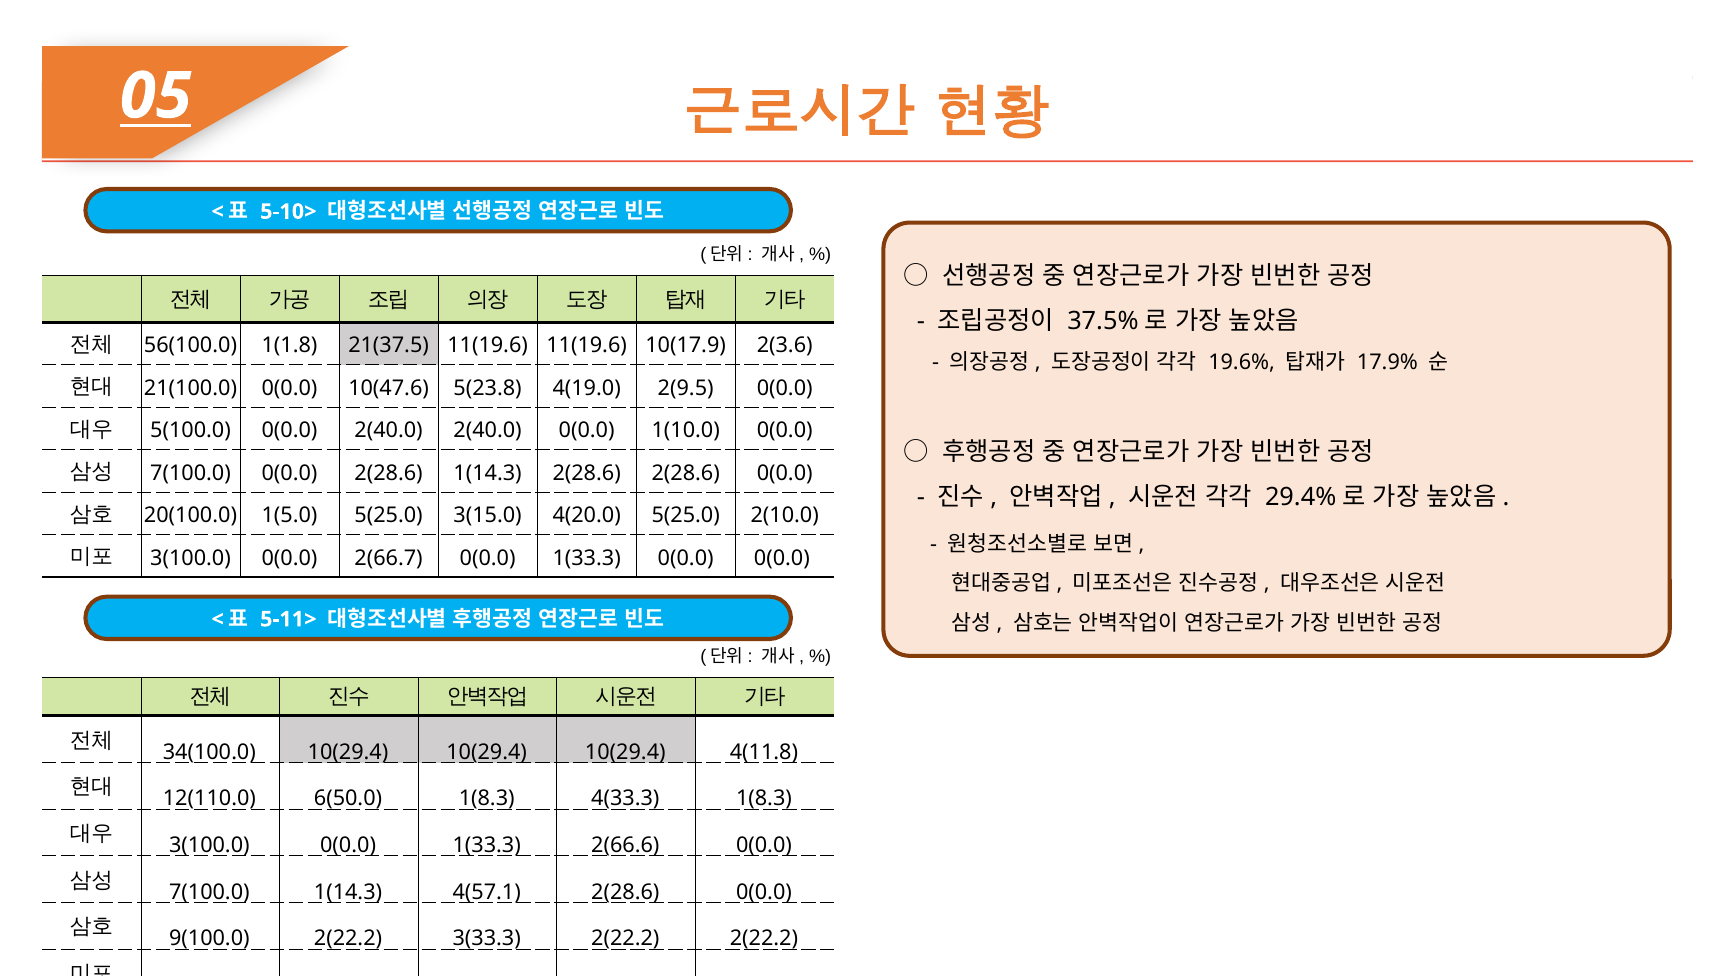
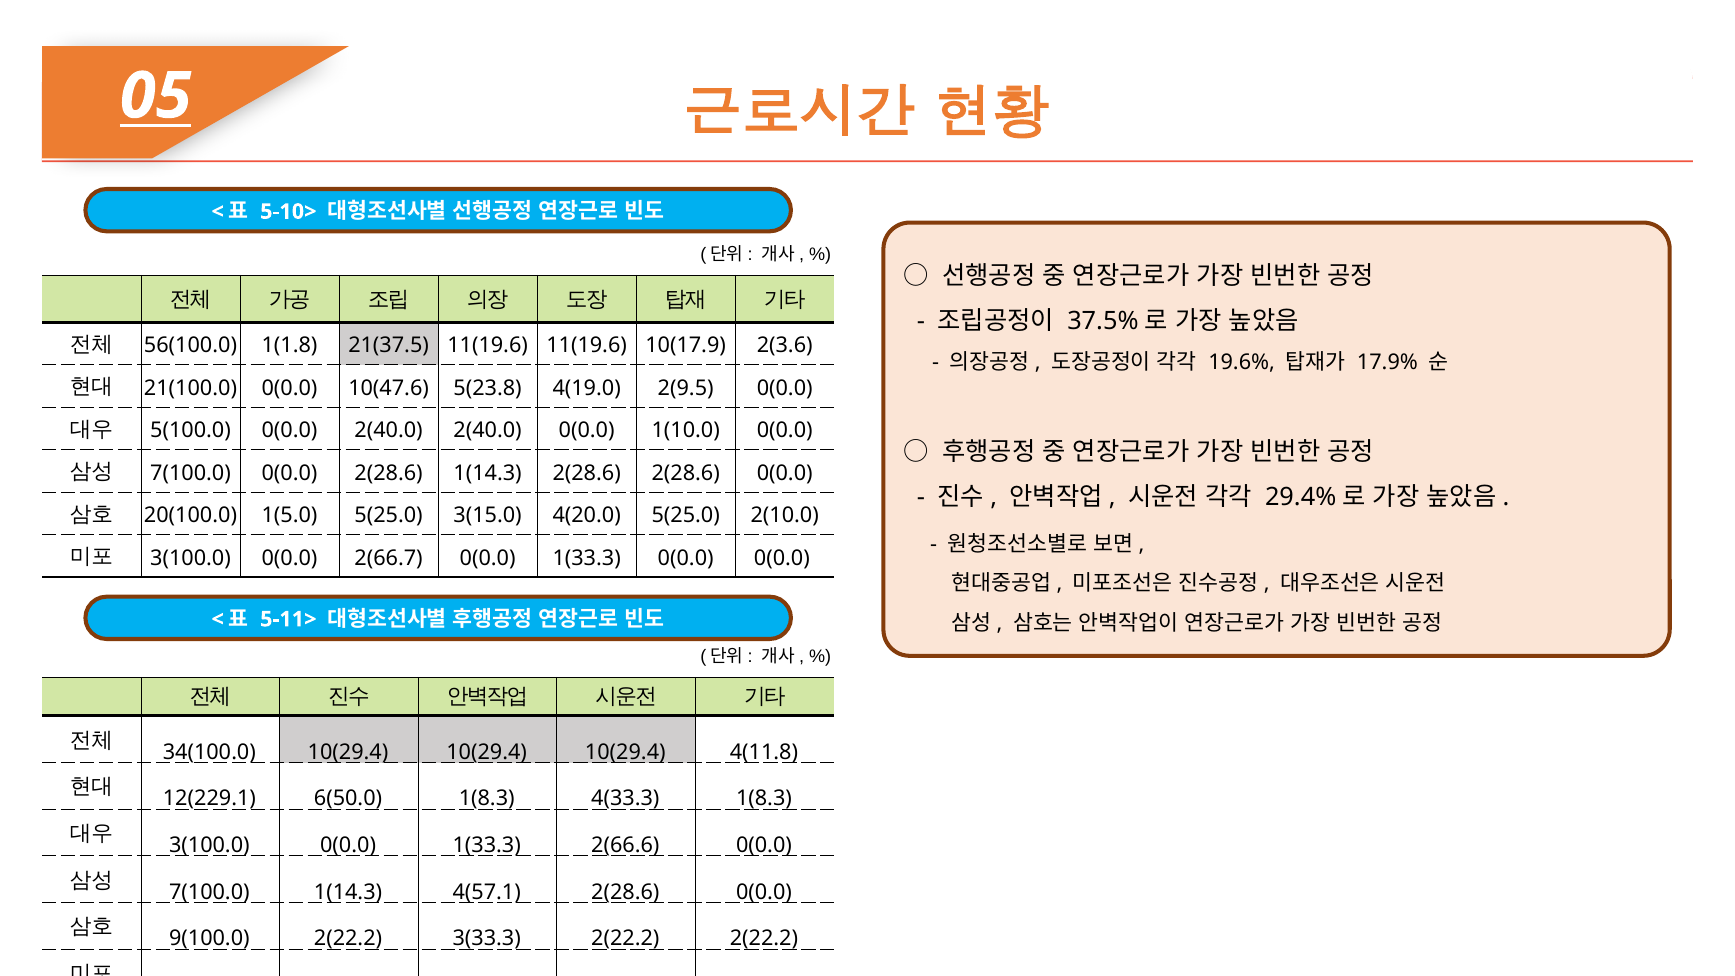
12(110.0: 12(110.0 -> 12(229.1
